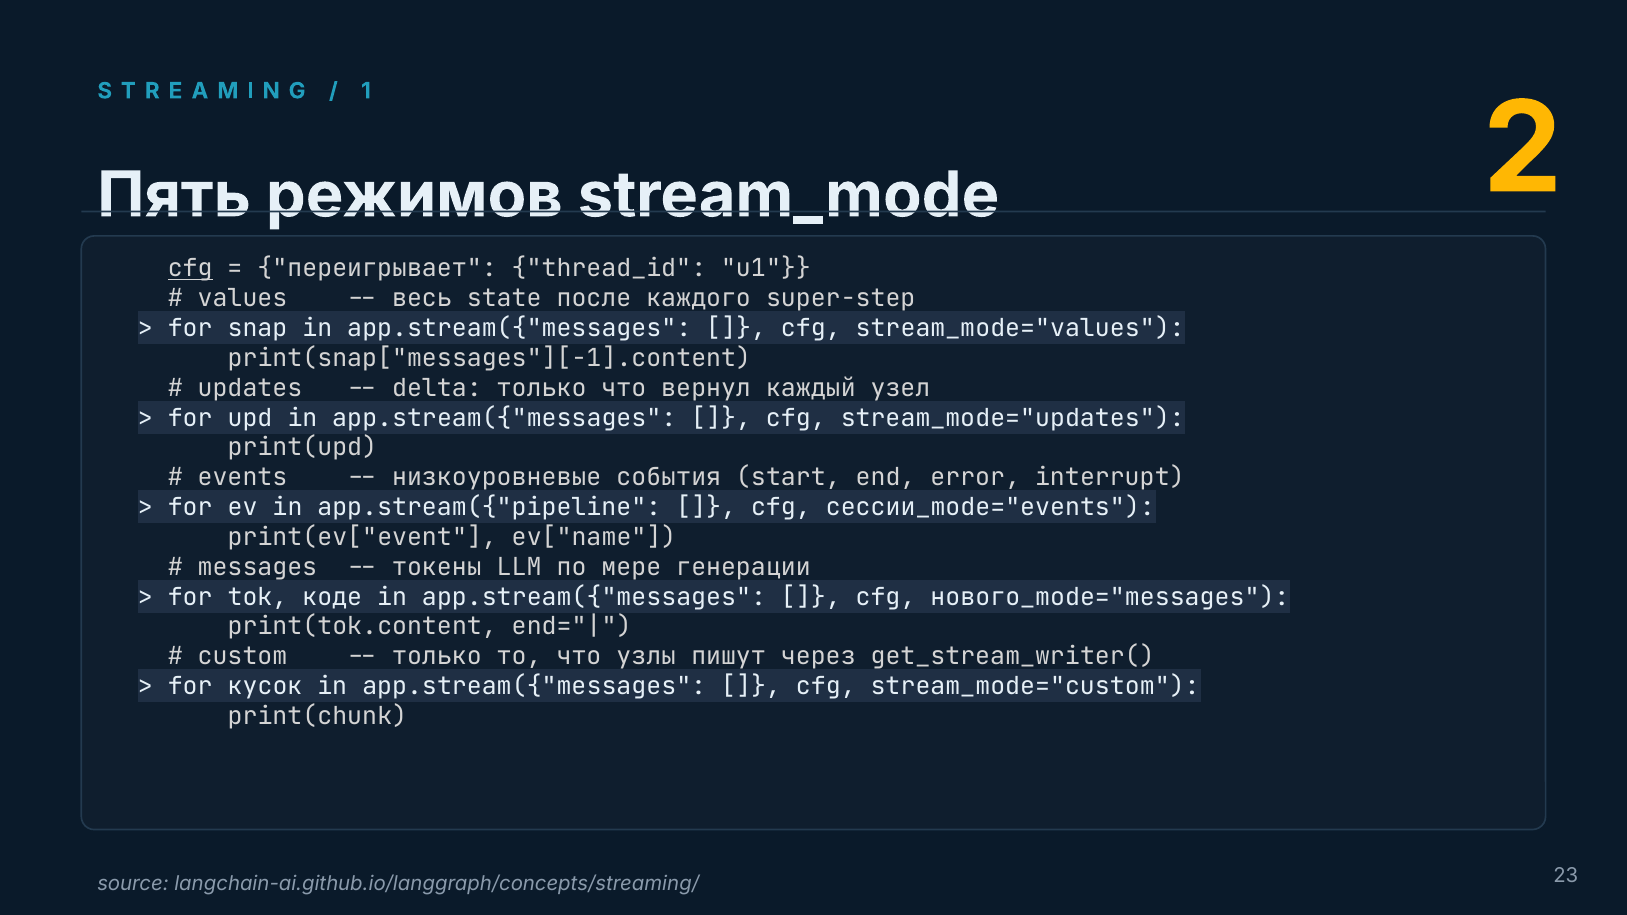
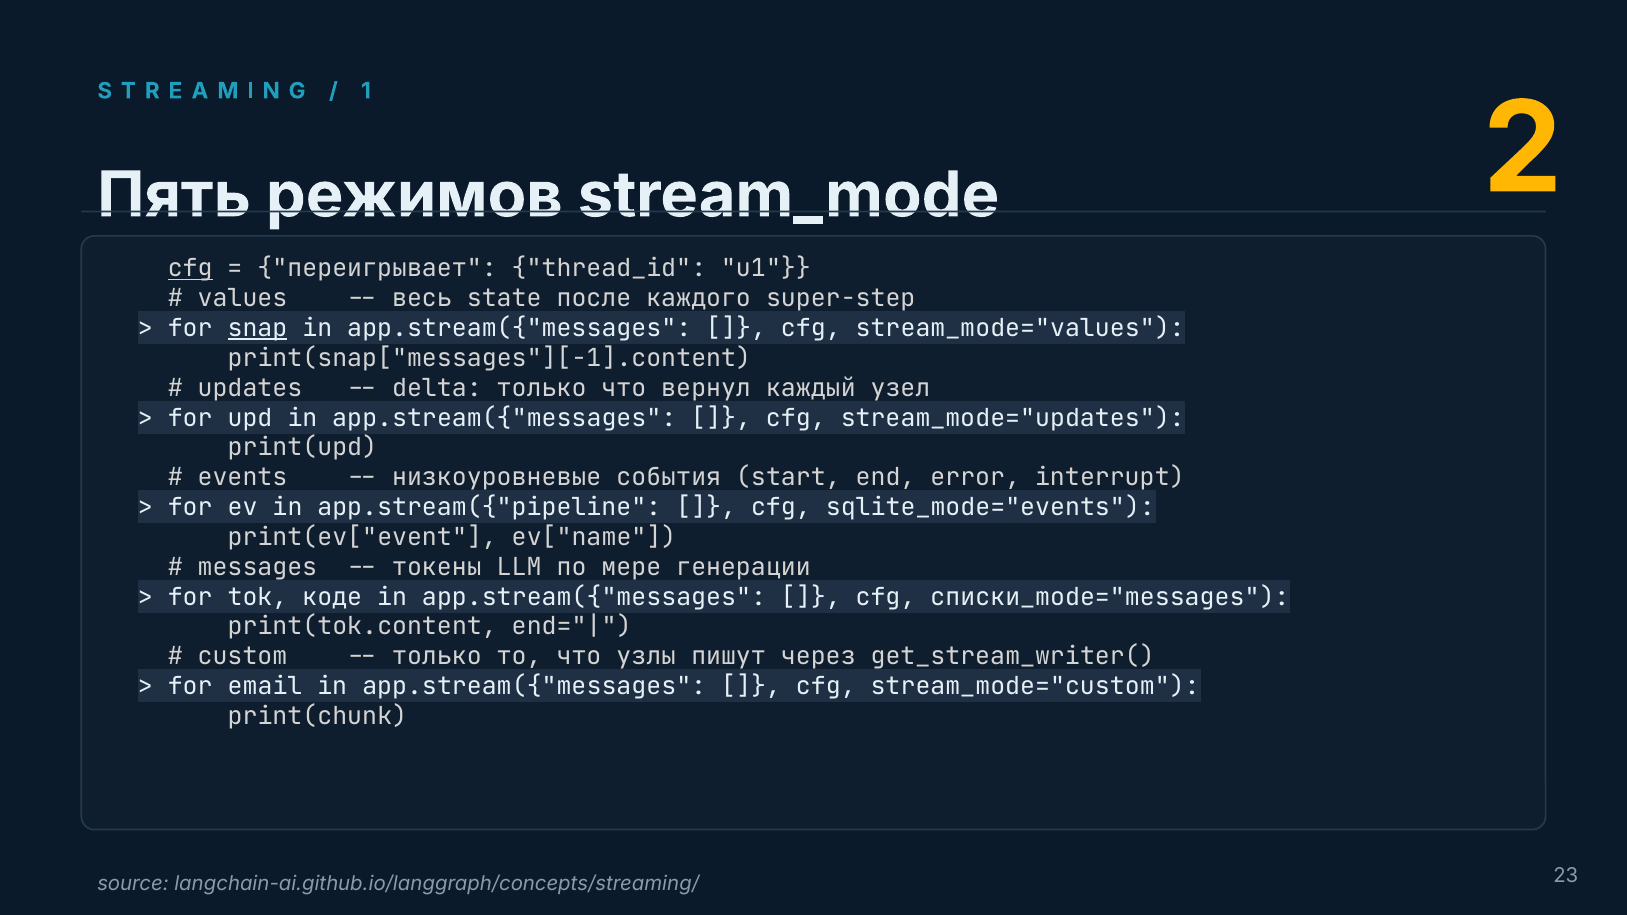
snap underline: none -> present
сессии_mode="events: сессии_mode="events -> sqlite_mode="events
нового_mode="messages: нового_mode="messages -> списки_mode="messages
кусок: кусок -> email
